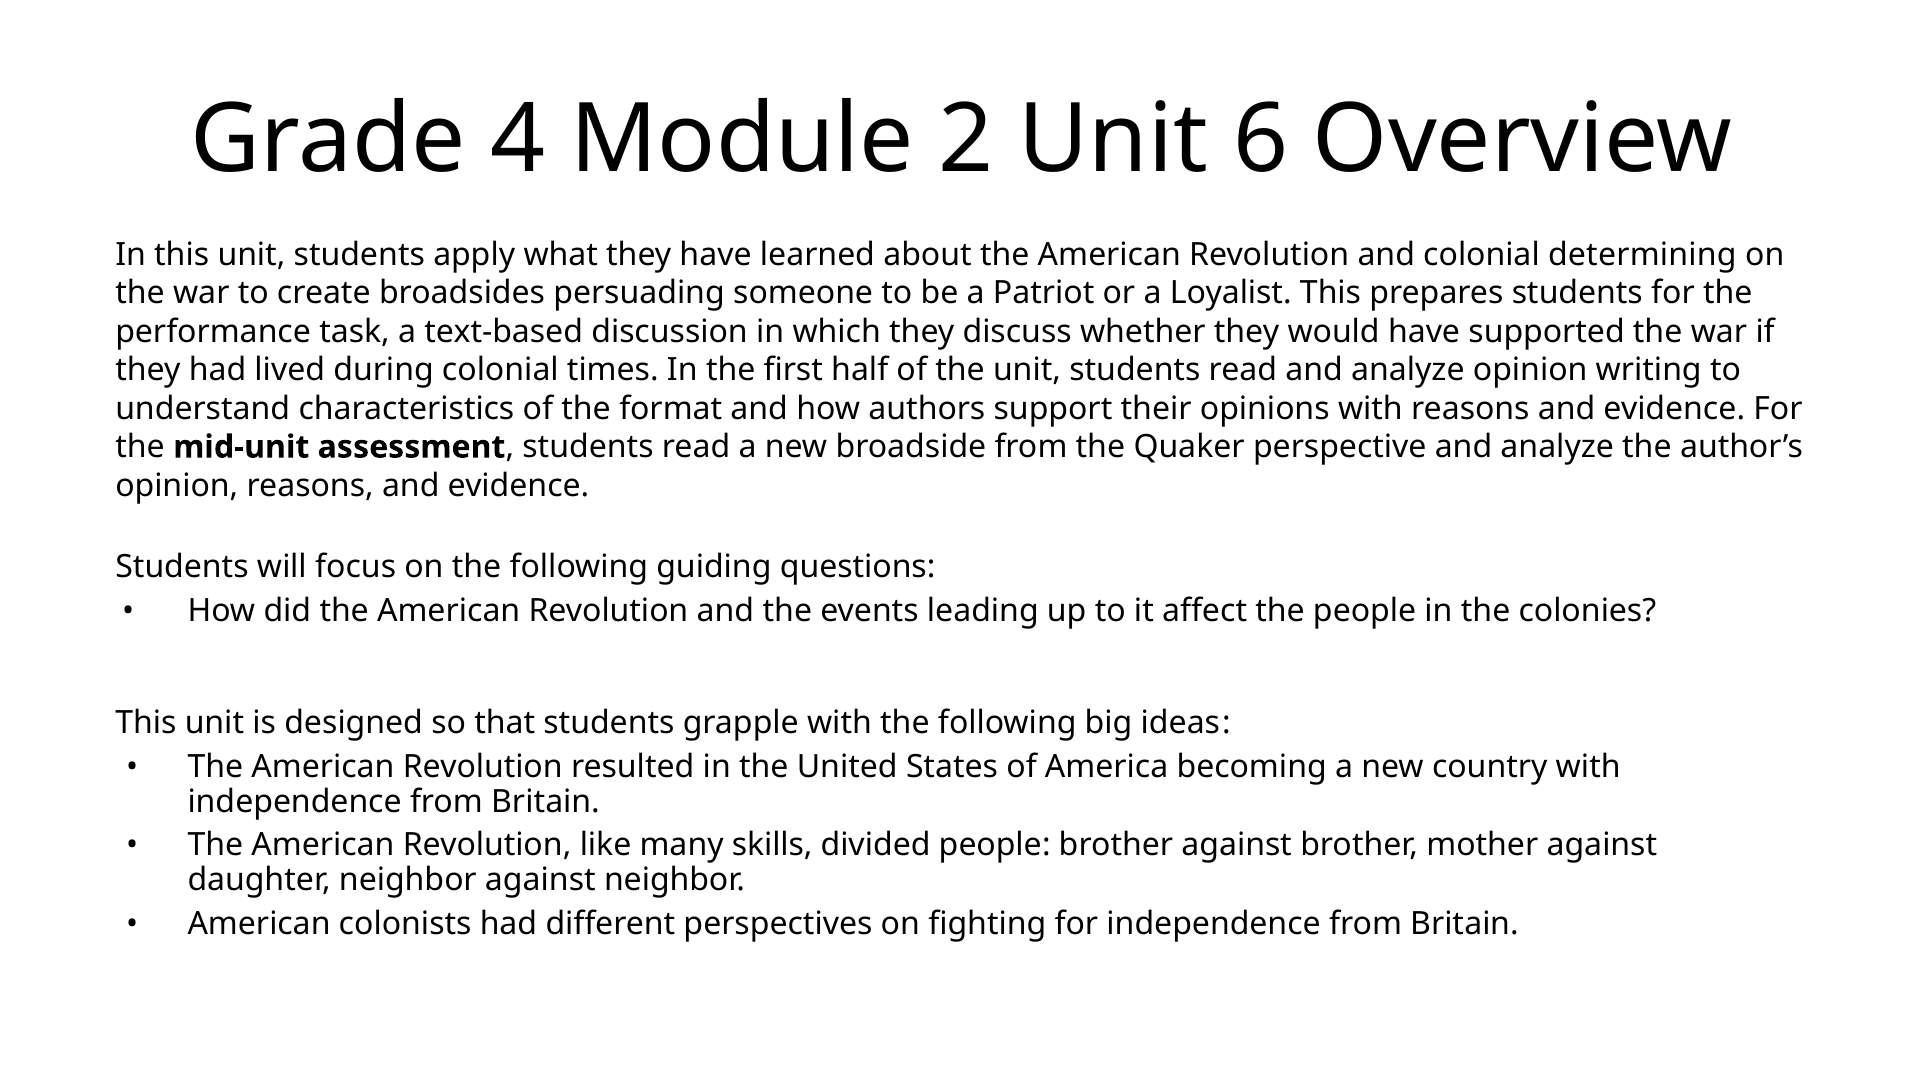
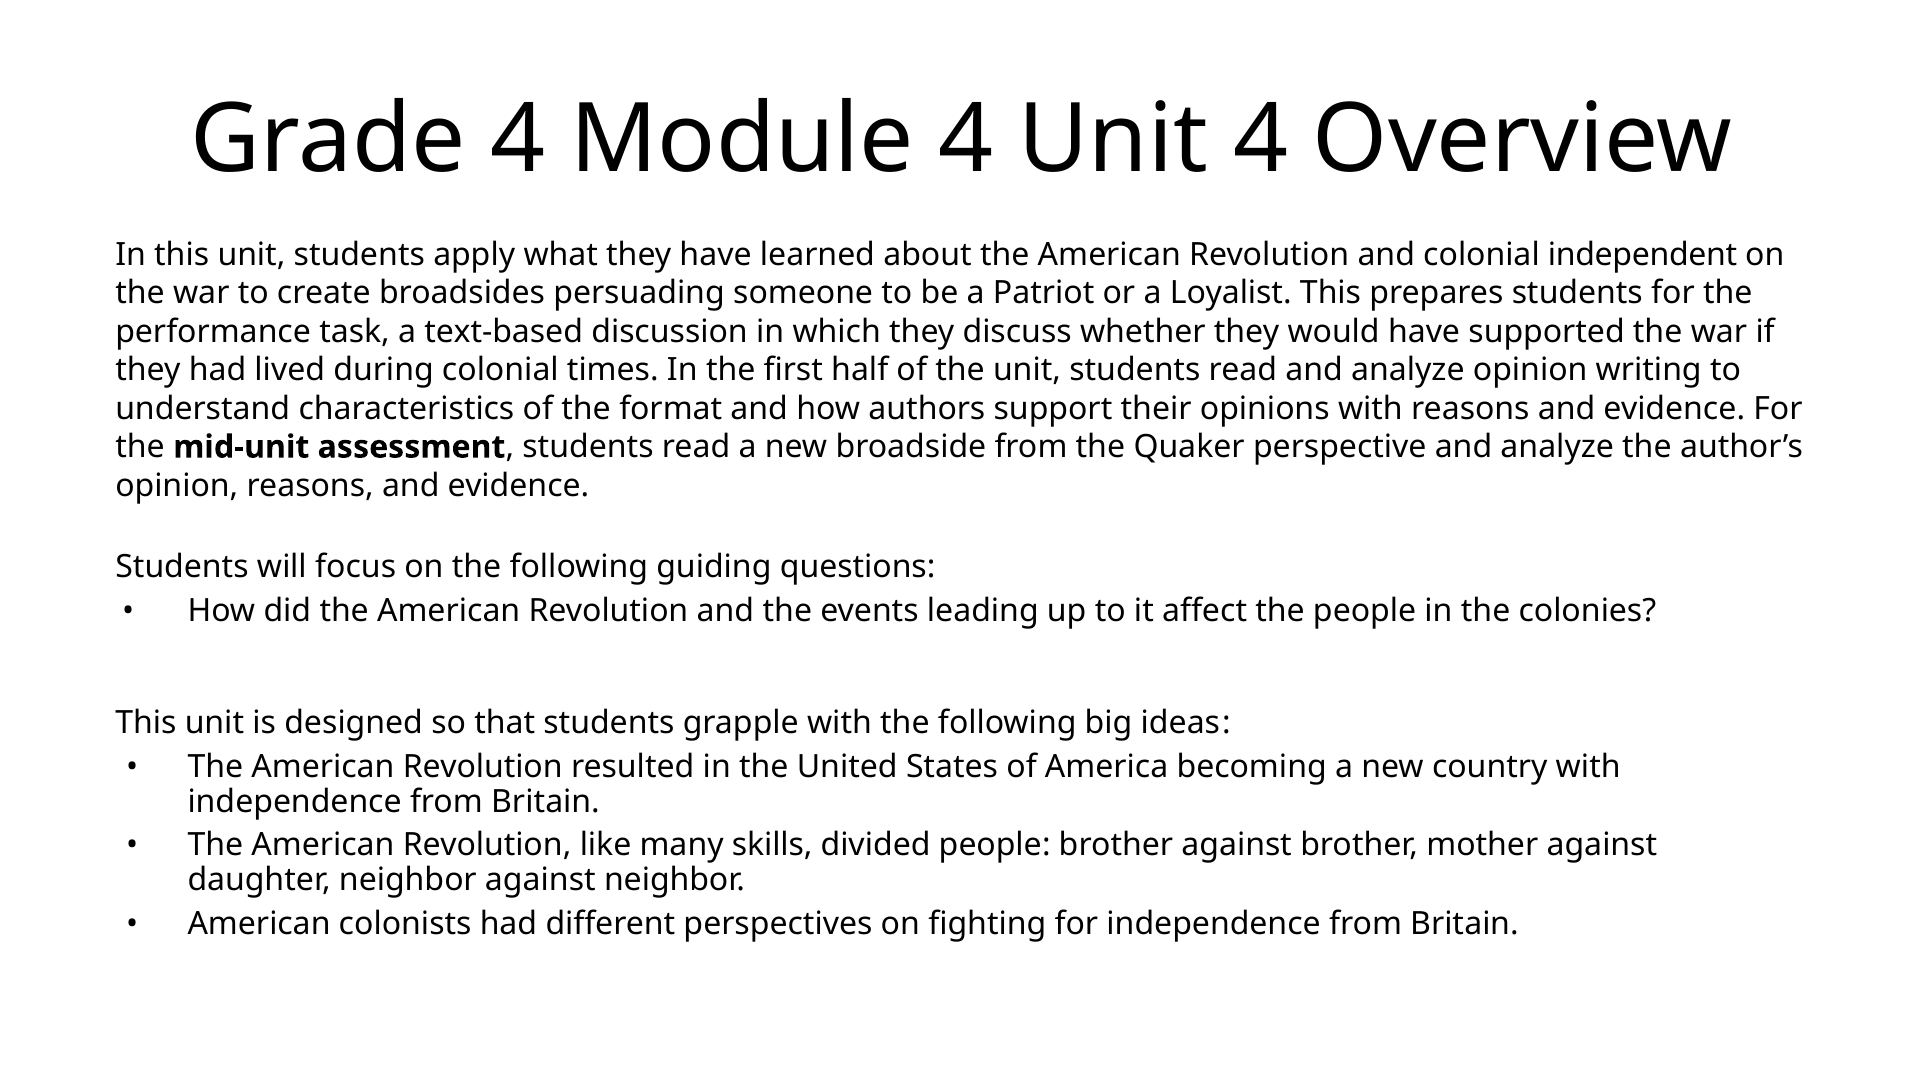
Module 2: 2 -> 4
Unit 6: 6 -> 4
determining: determining -> independent
